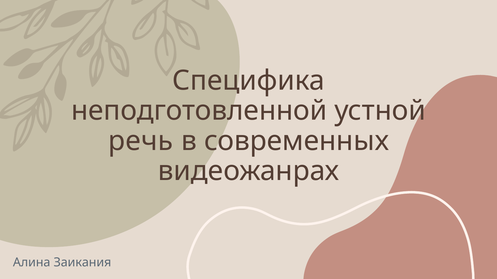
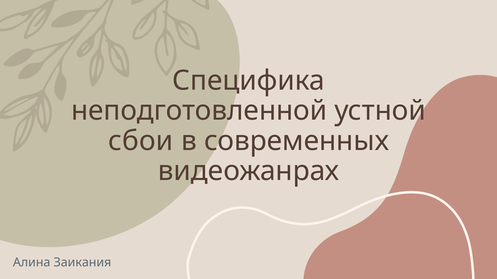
речь: речь -> сбои
